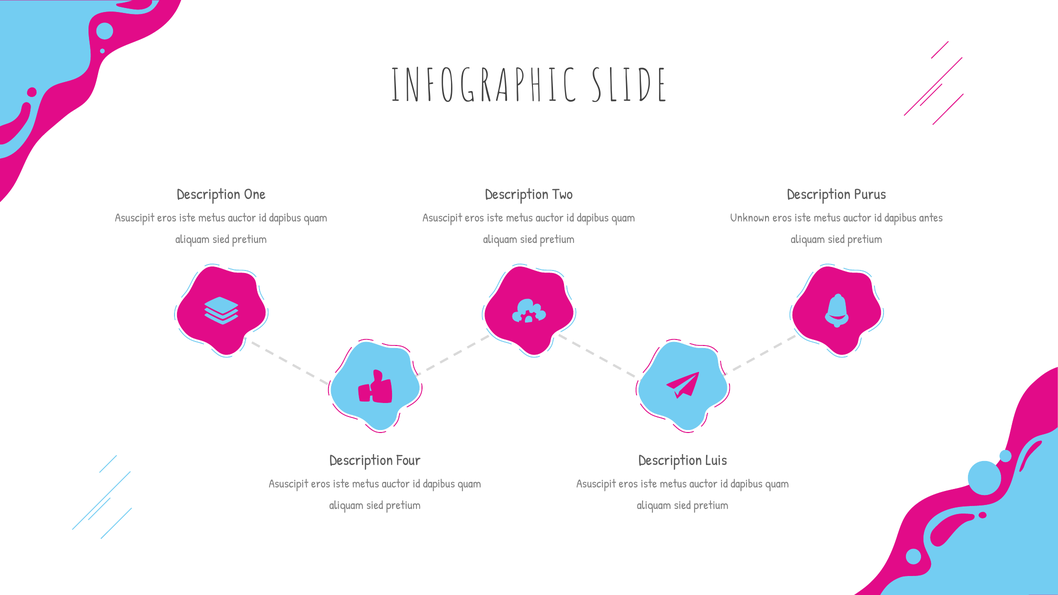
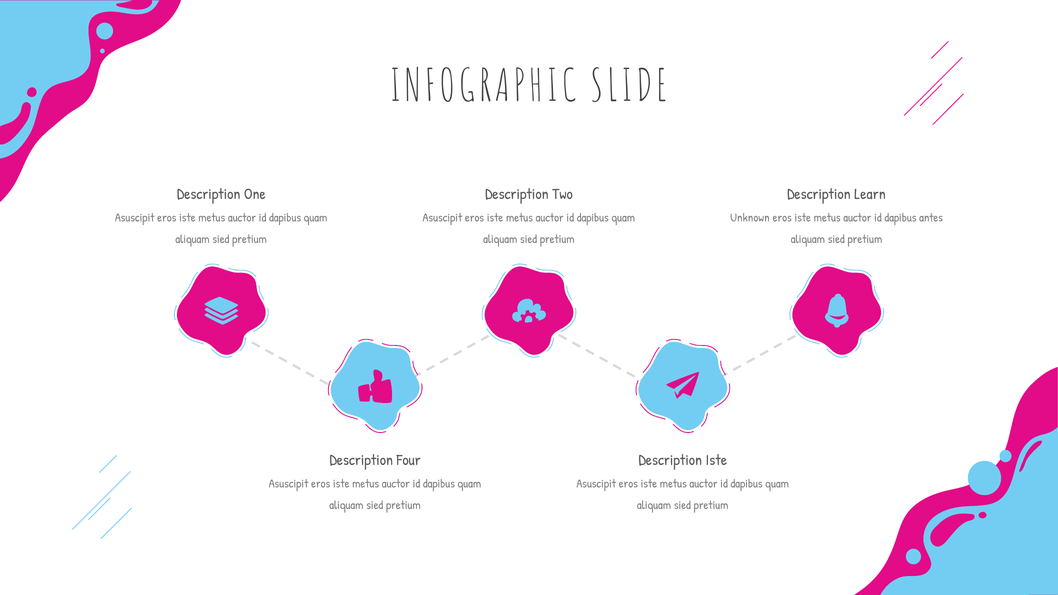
Purus: Purus -> Learn
Description Luis: Luis -> Iste
